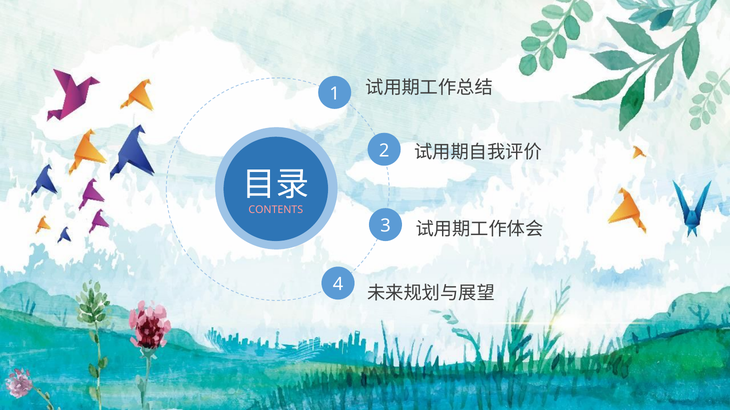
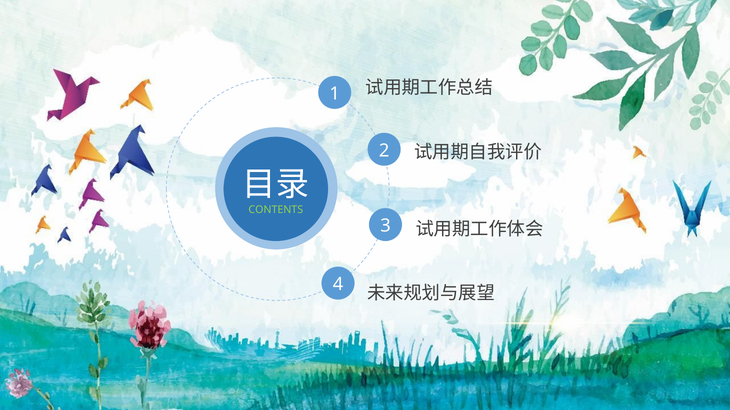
CONTENTS colour: pink -> light green
